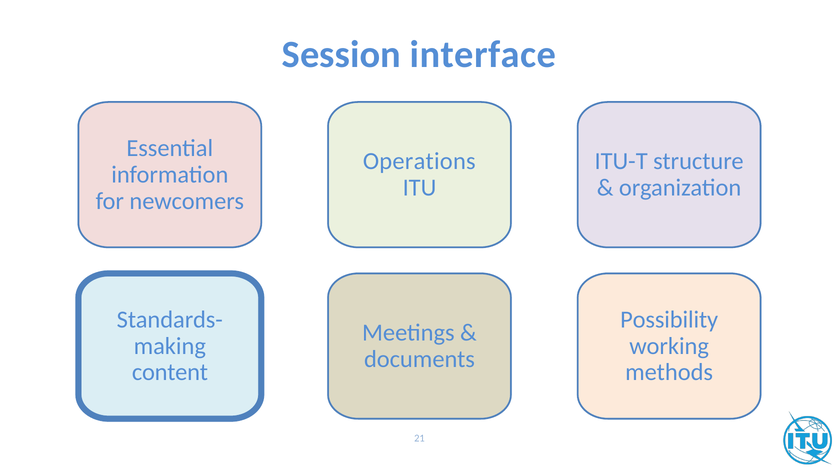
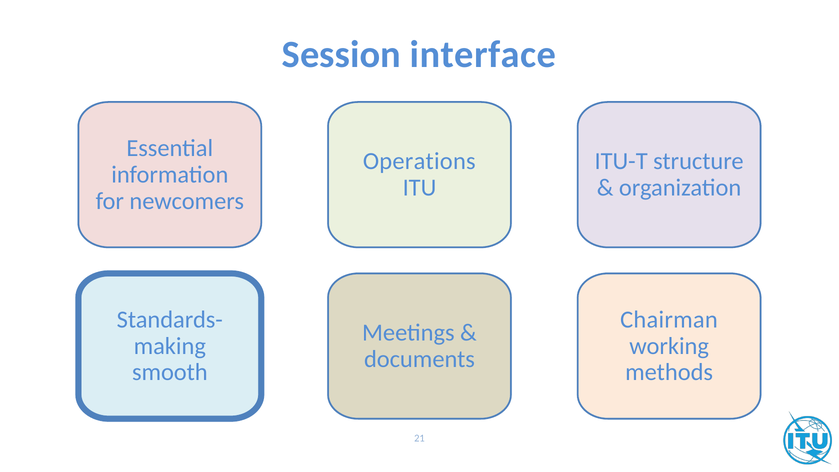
Possibility: Possibility -> Chairman
content: content -> smooth
